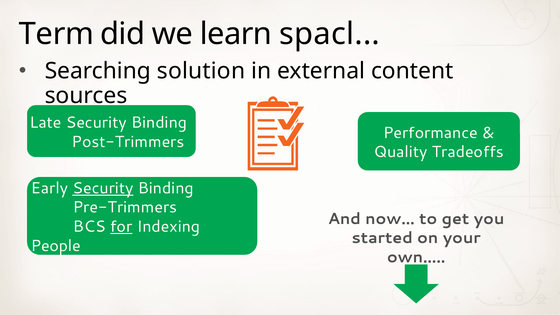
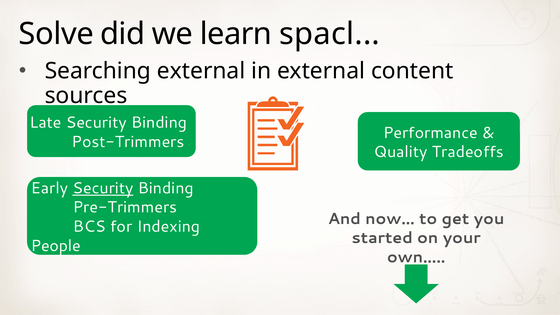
Term: Term -> Solve
Searching solution: solution -> external
for underline: present -> none
